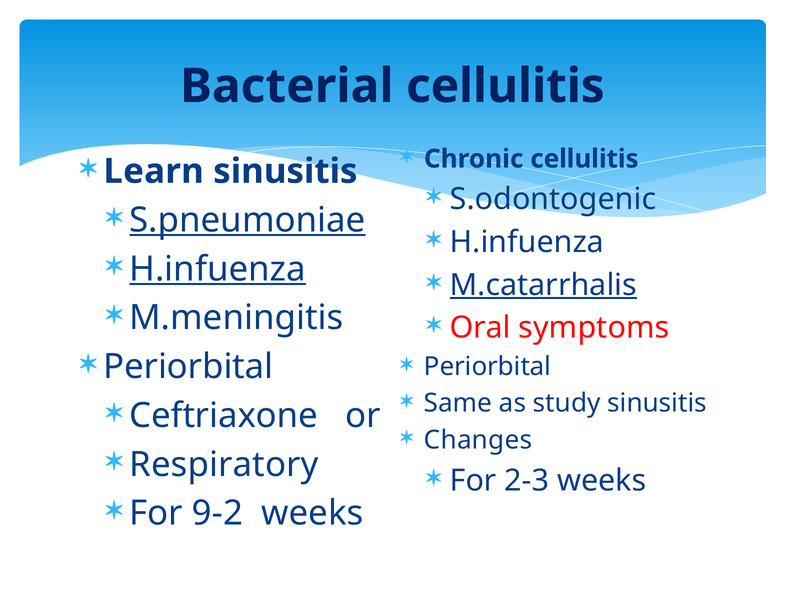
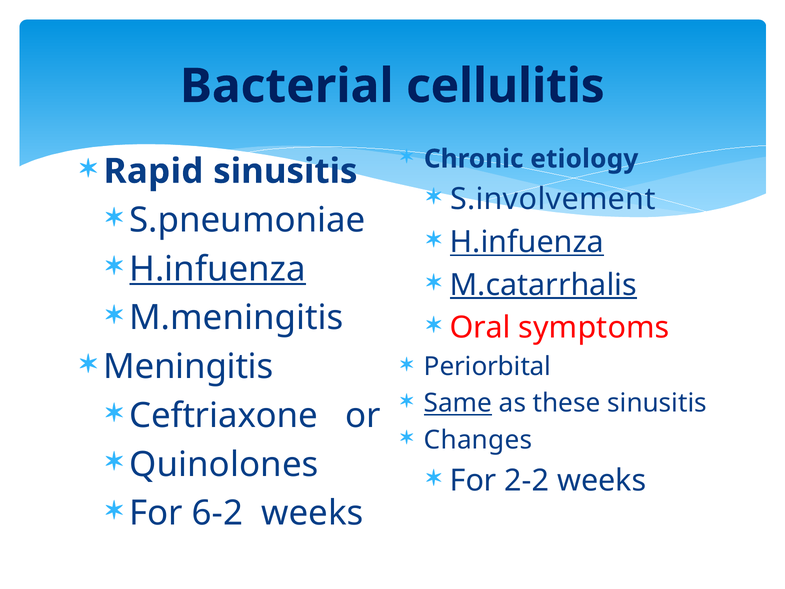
Chronic cellulitis: cellulitis -> etiology
Learn: Learn -> Rapid
S.odontogenic: S.odontogenic -> S.involvement
S.pneumoniae underline: present -> none
H.infuenza at (527, 242) underline: none -> present
Periorbital at (188, 367): Periorbital -> Meningitis
Same underline: none -> present
study: study -> these
Respiratory: Respiratory -> Quinolones
2-3: 2-3 -> 2-2
9-2: 9-2 -> 6-2
